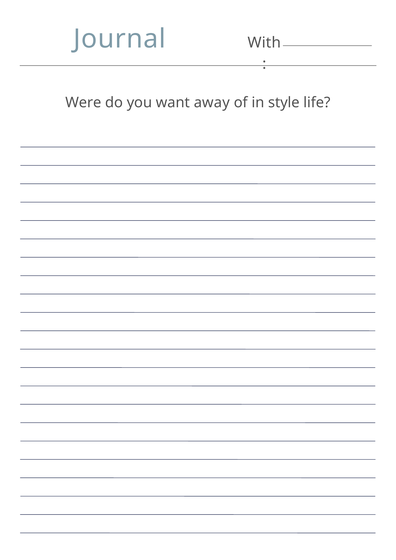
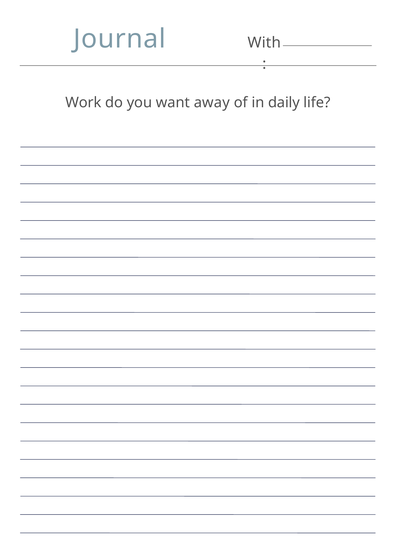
Were: Were -> Work
style: style -> daily
